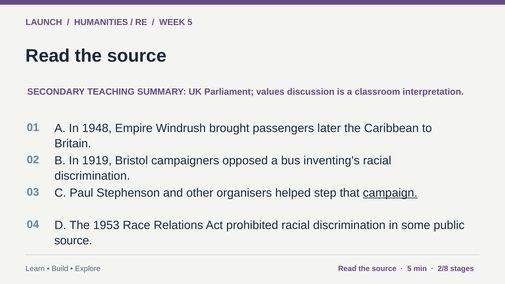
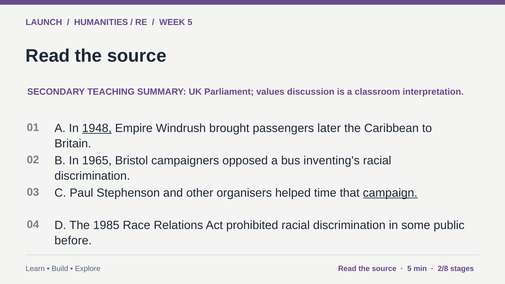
1948 underline: none -> present
1919: 1919 -> 1965
step: step -> time
1953: 1953 -> 1985
source at (73, 241): source -> before
